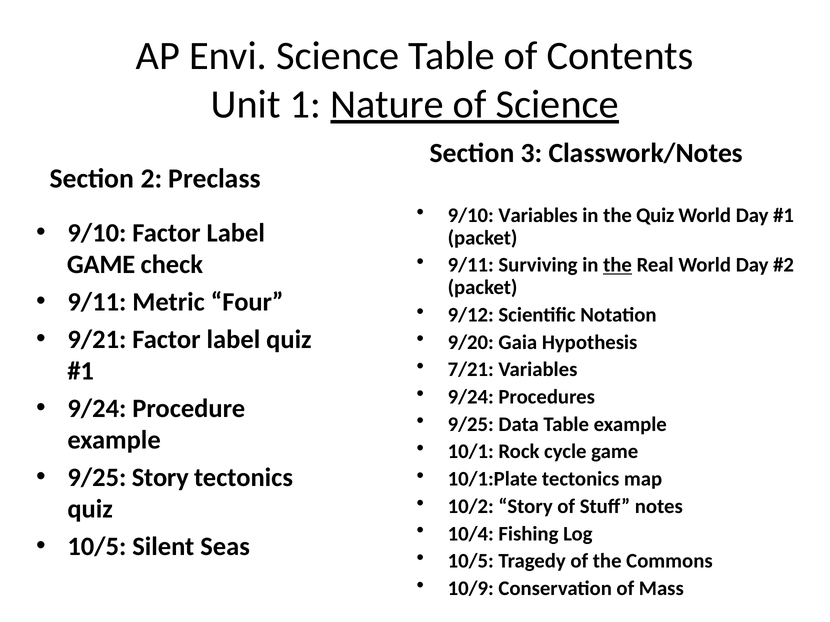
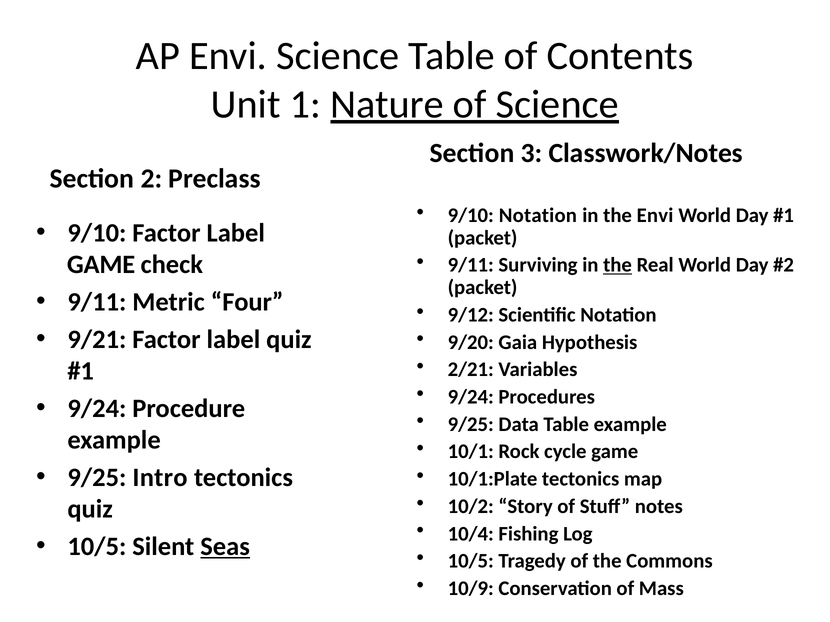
9/10 Variables: Variables -> Notation
the Quiz: Quiz -> Envi
7/21: 7/21 -> 2/21
9/25 Story: Story -> Intro
Seas underline: none -> present
